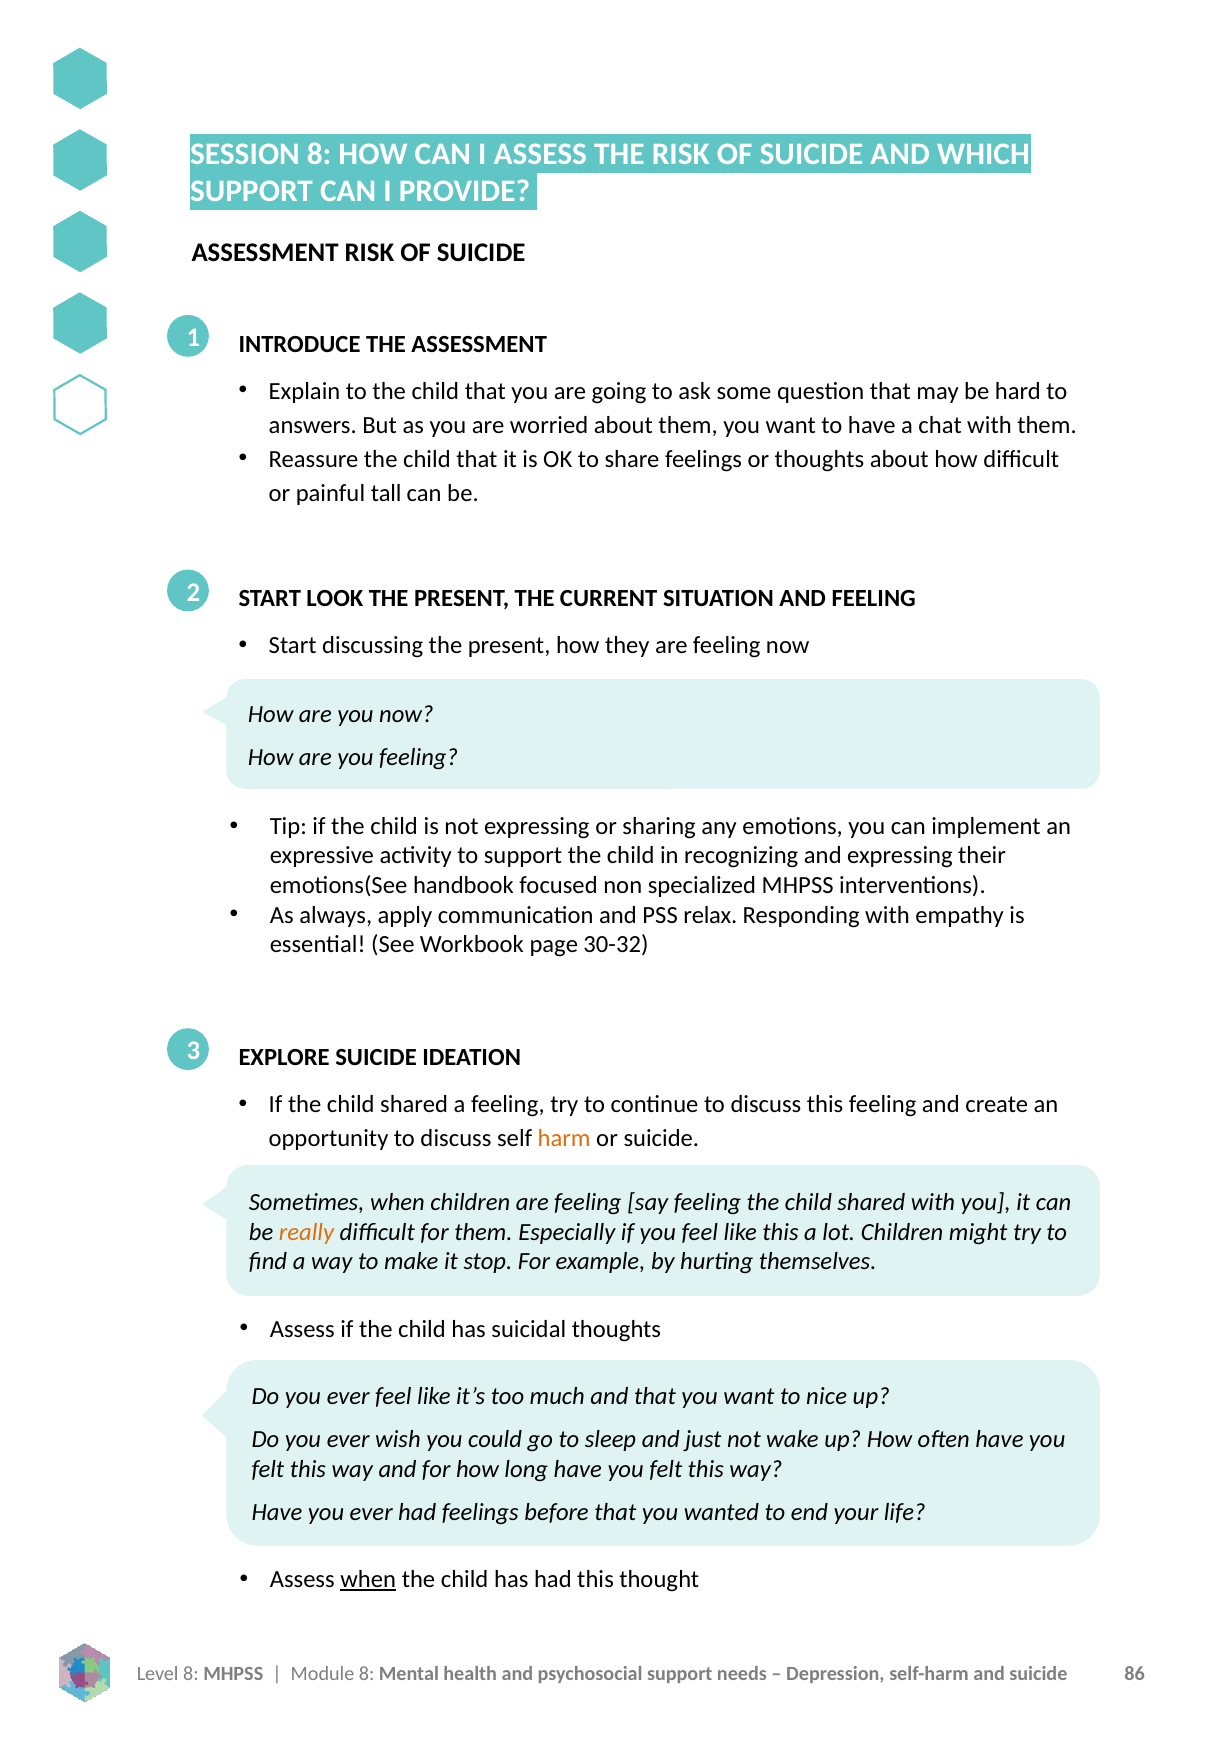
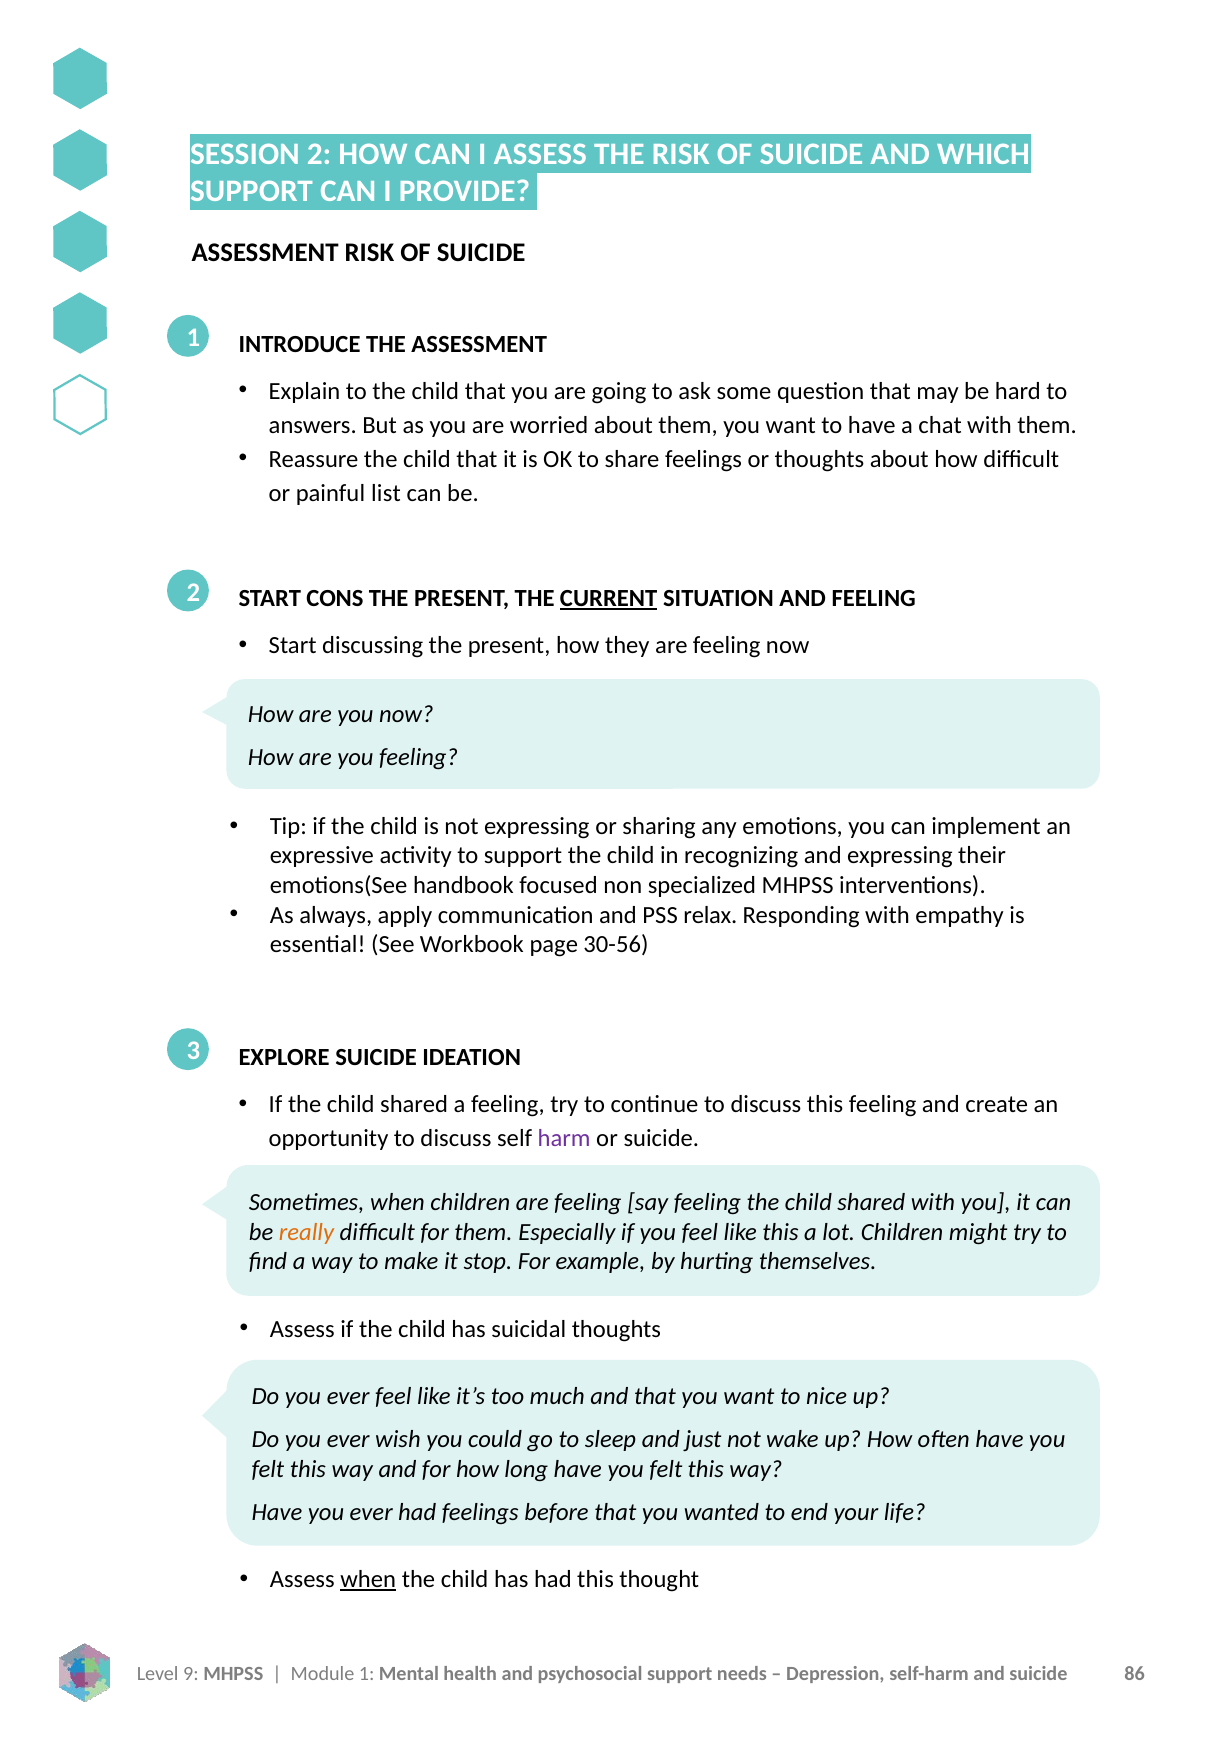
SESSION 8: 8 -> 2
tall: tall -> list
LOOK: LOOK -> CONS
CURRENT underline: none -> present
30-32: 30-32 -> 30-56
harm colour: orange -> purple
8 at (191, 1674): 8 -> 9
8 at (367, 1674): 8 -> 1
